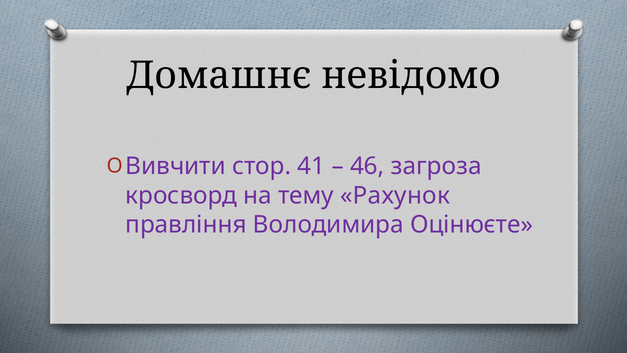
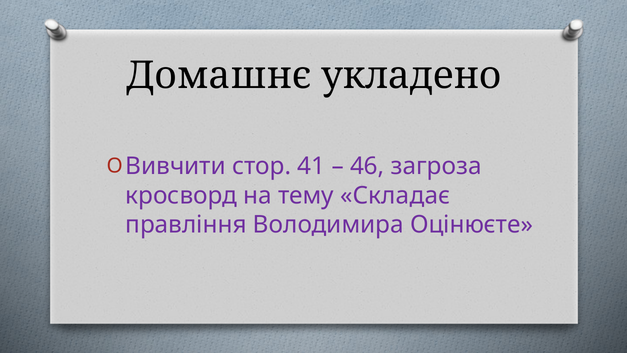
невідомо: невідомо -> укладено
Рахунок: Рахунок -> Складає
